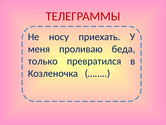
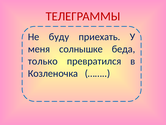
носу: носу -> буду
проливаю: проливаю -> солнышке
